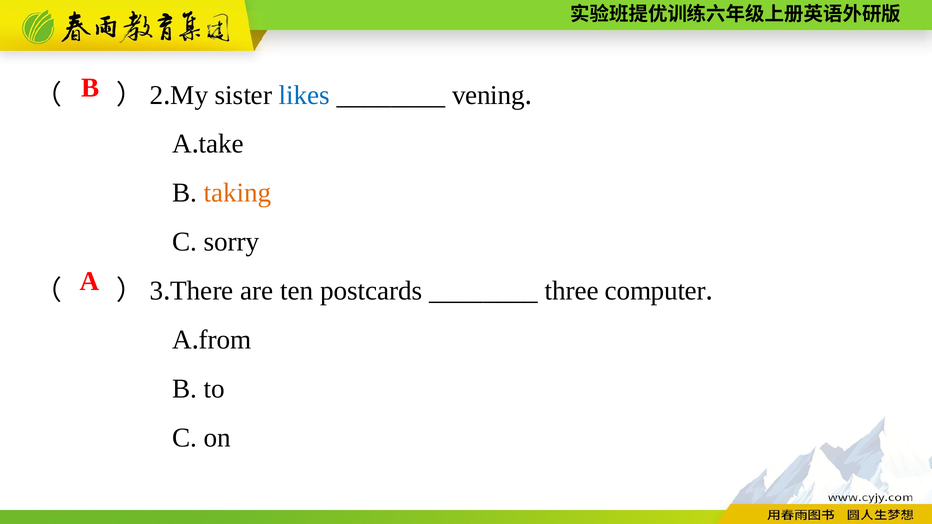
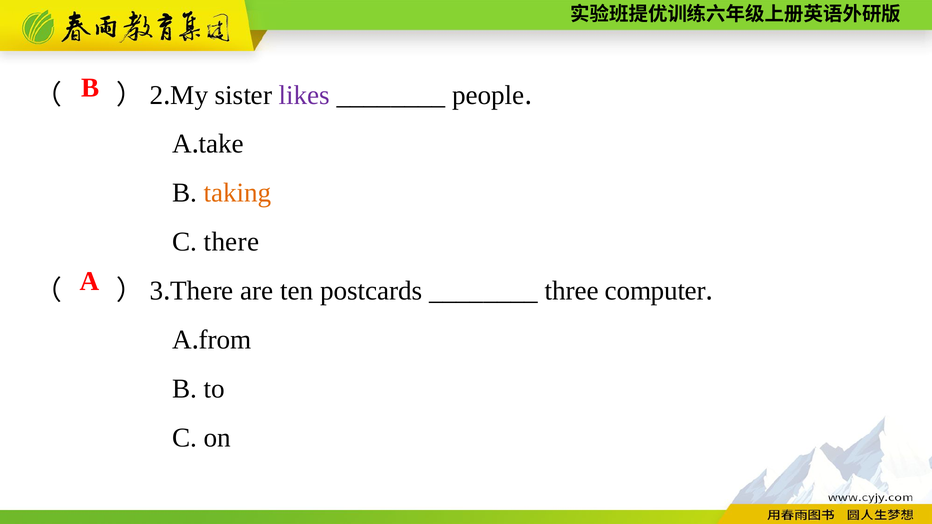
likes colour: blue -> purple
vening: vening -> people
C sorry: sorry -> there
